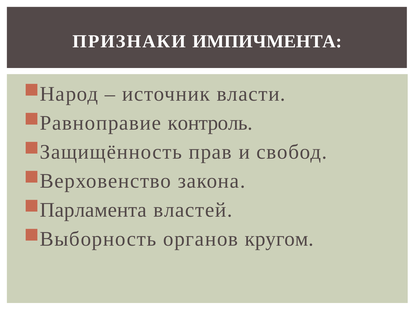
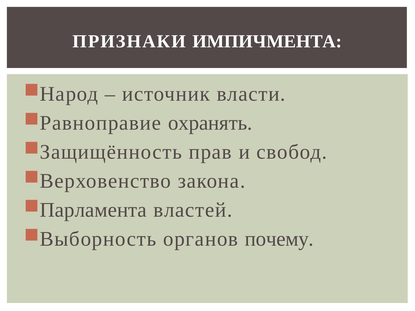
контроль: контроль -> охранять
кругом: кругом -> почему
